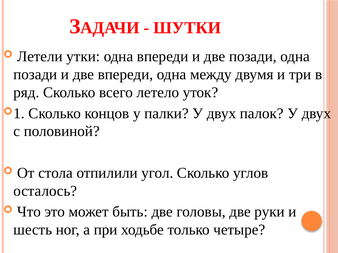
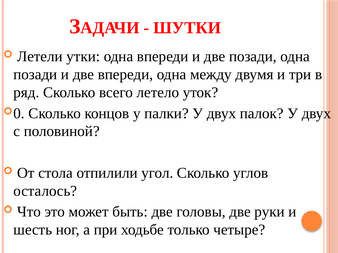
1: 1 -> 0
